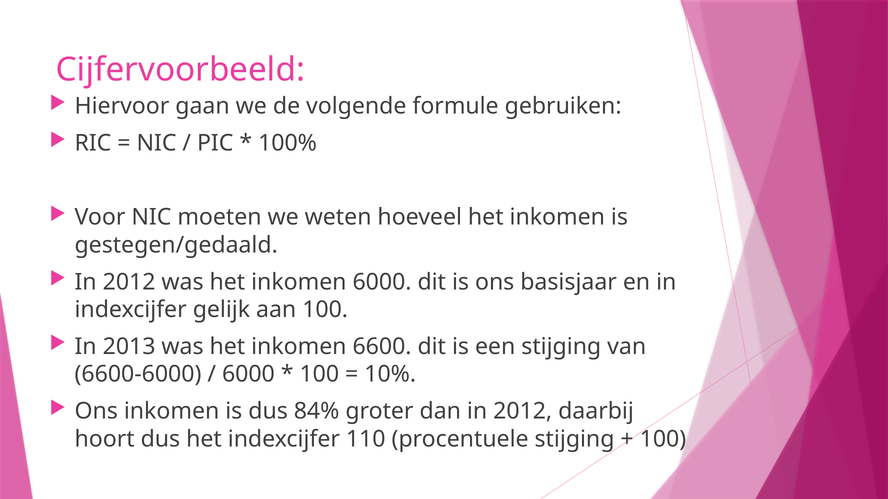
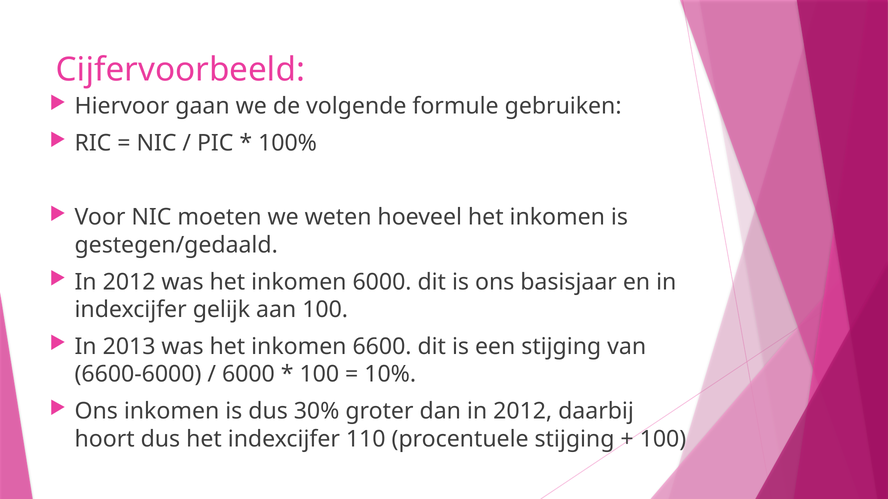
84%: 84% -> 30%
